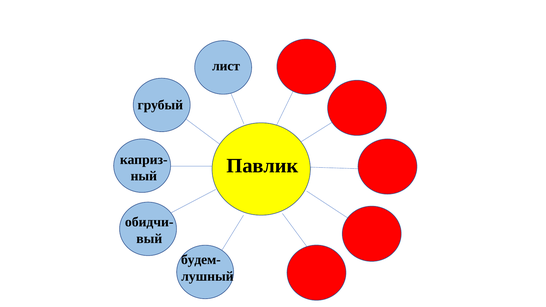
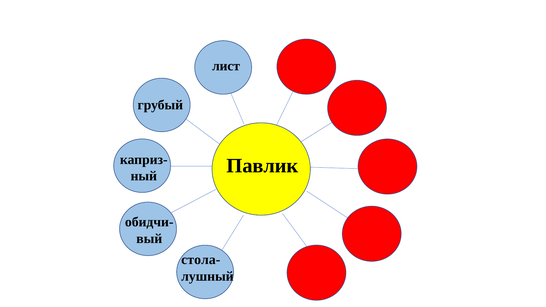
будем-: будем- -> стола-
